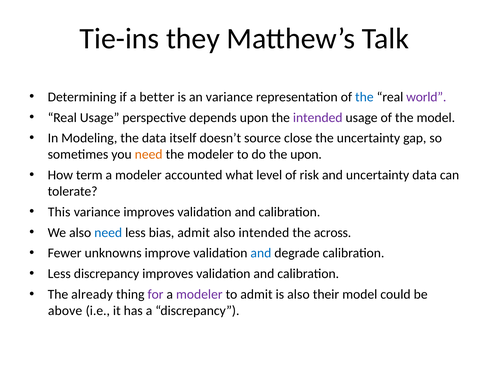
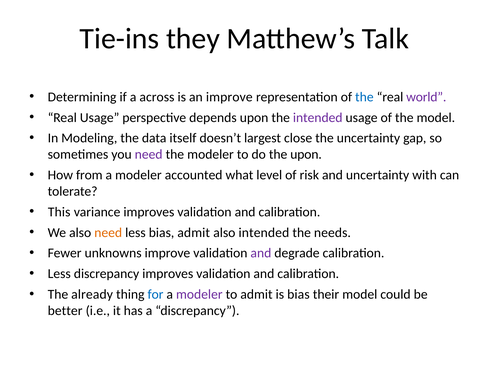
better: better -> across
an variance: variance -> improve
source: source -> largest
need at (149, 155) colour: orange -> purple
term: term -> from
uncertainty data: data -> with
need at (108, 233) colour: blue -> orange
across: across -> needs
and at (261, 254) colour: blue -> purple
for colour: purple -> blue
is also: also -> bias
above: above -> better
